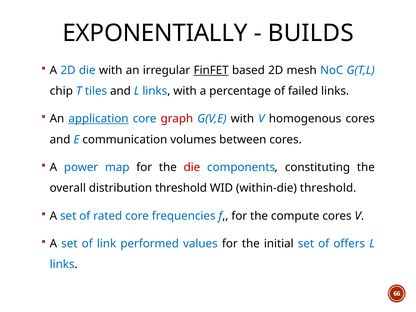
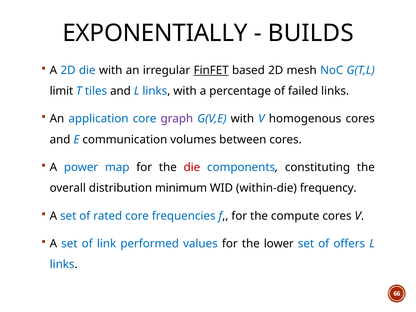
chip: chip -> limit
application underline: present -> none
graph colour: red -> purple
distribution threshold: threshold -> minimum
within-die threshold: threshold -> frequency
initial: initial -> lower
